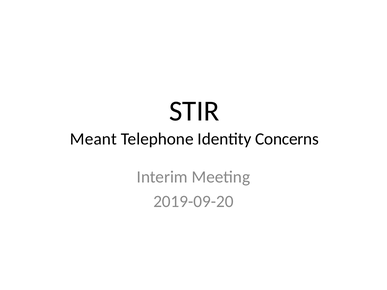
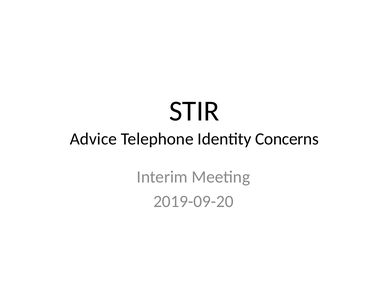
Meant: Meant -> Advice
